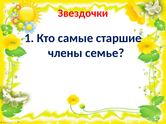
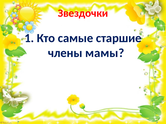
семье: семье -> мамы
